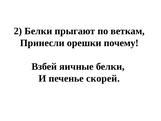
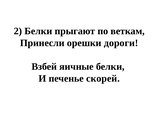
почему: почему -> дороги
